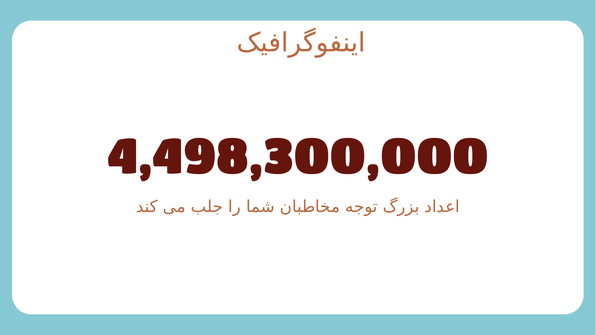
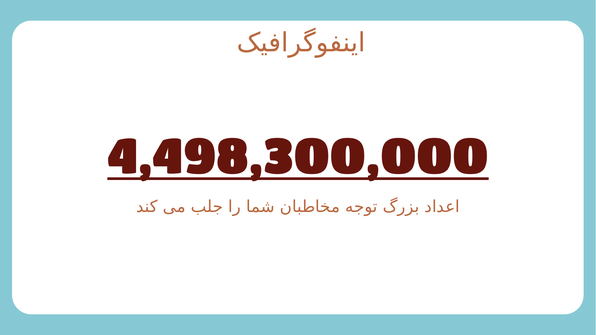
4,498,300,000 underline: none -> present
